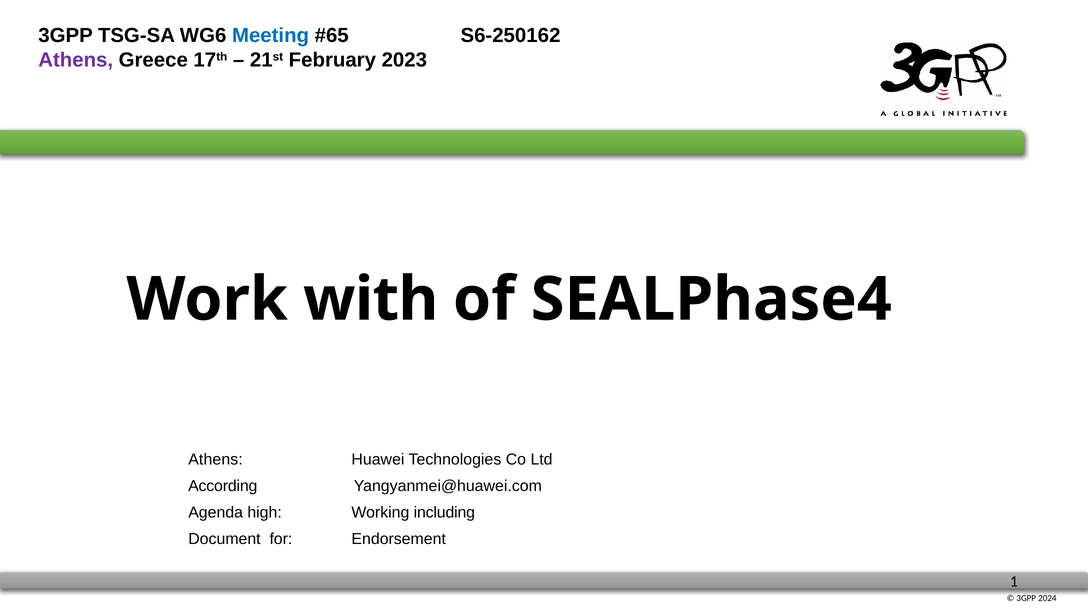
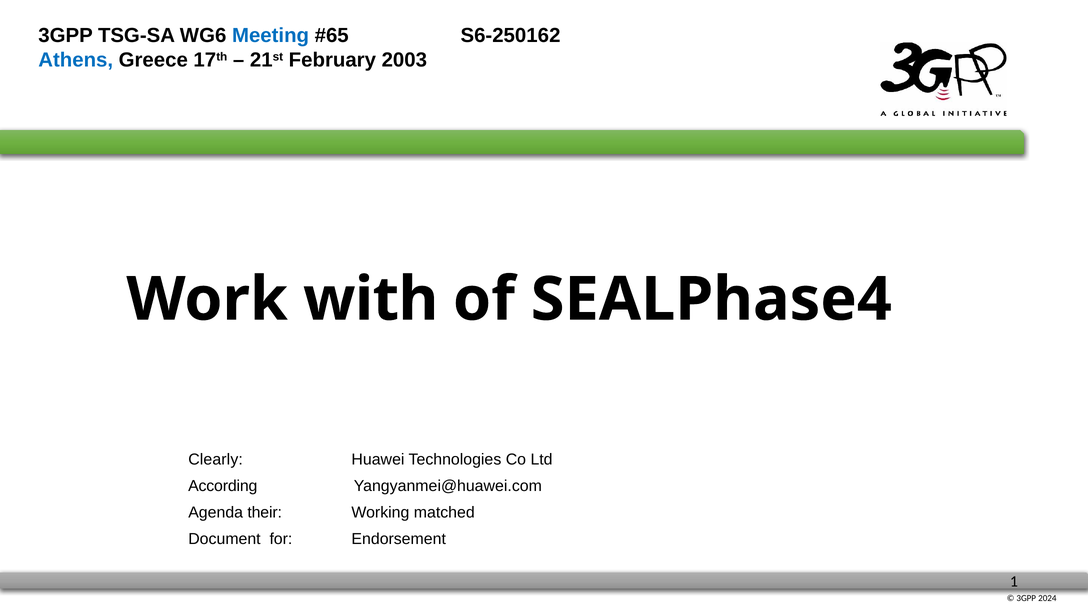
Athens at (76, 60) colour: purple -> blue
2023: 2023 -> 2003
Athens at (216, 459): Athens -> Clearly
high: high -> their
including: including -> matched
